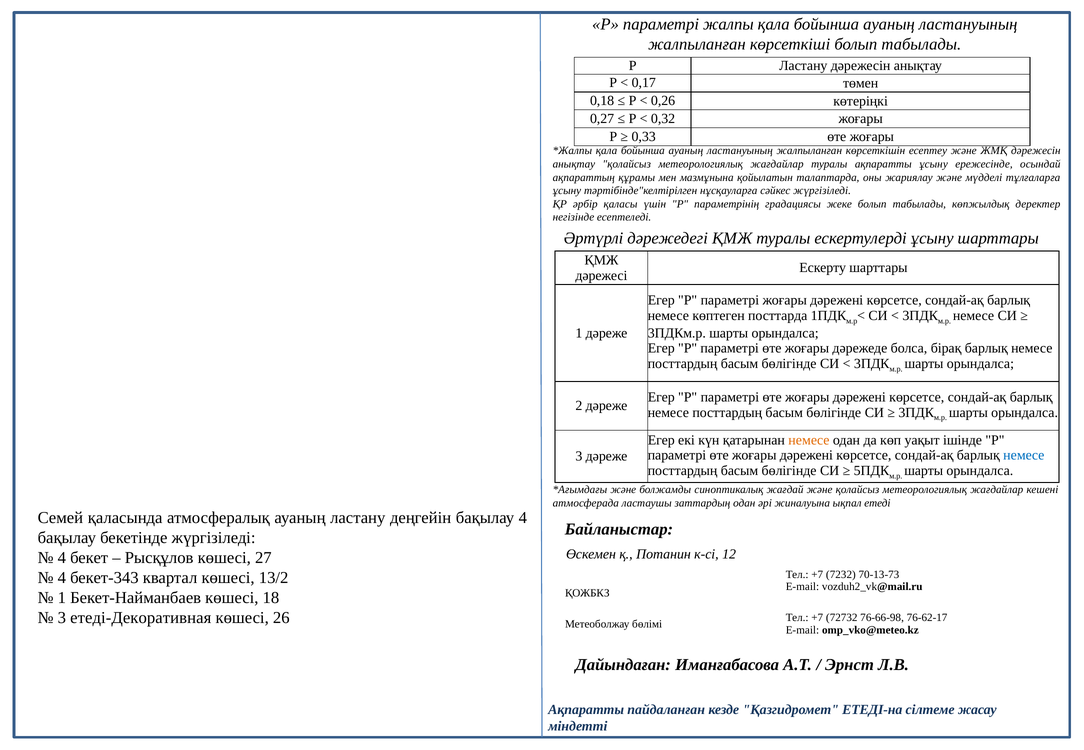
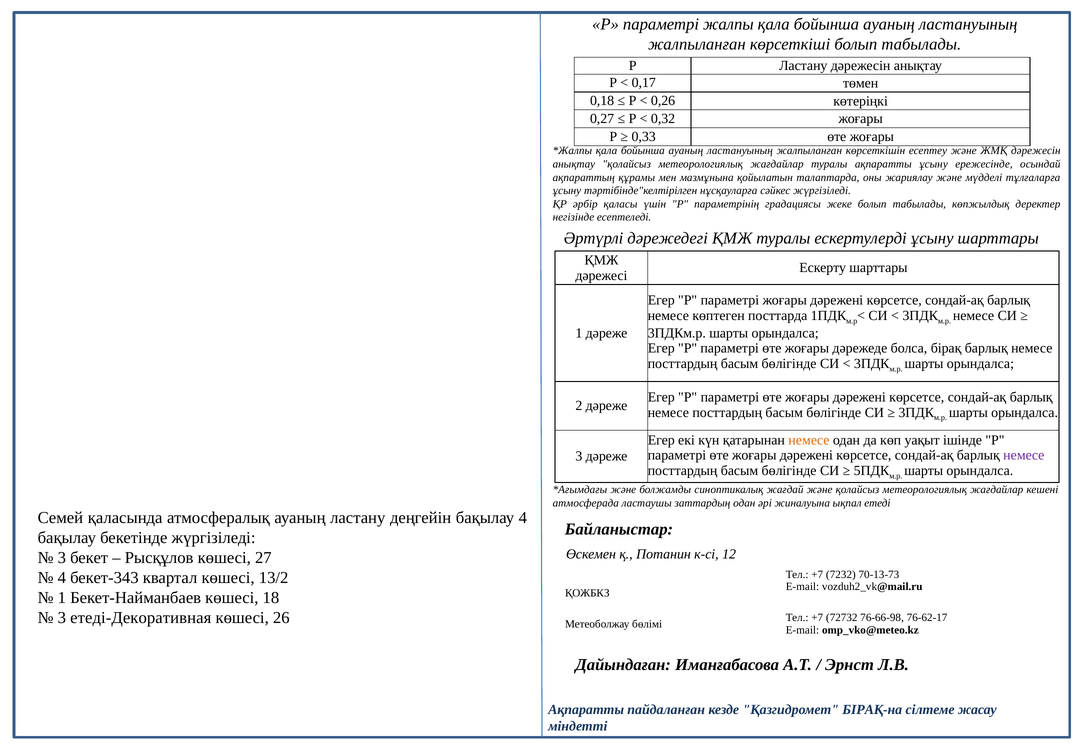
немесе at (1024, 456) colour: blue -> purple
4 at (62, 558): 4 -> 3
ЕТЕДІ-на: ЕТЕДІ-на -> БІРАҚ-на
